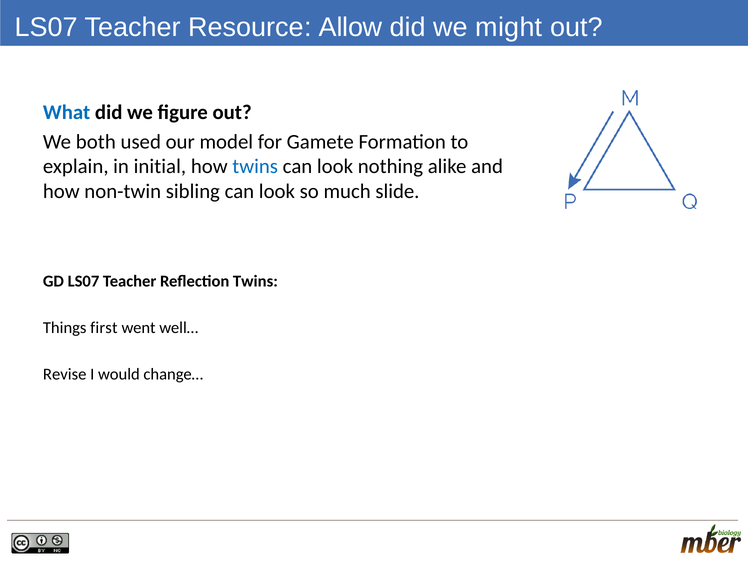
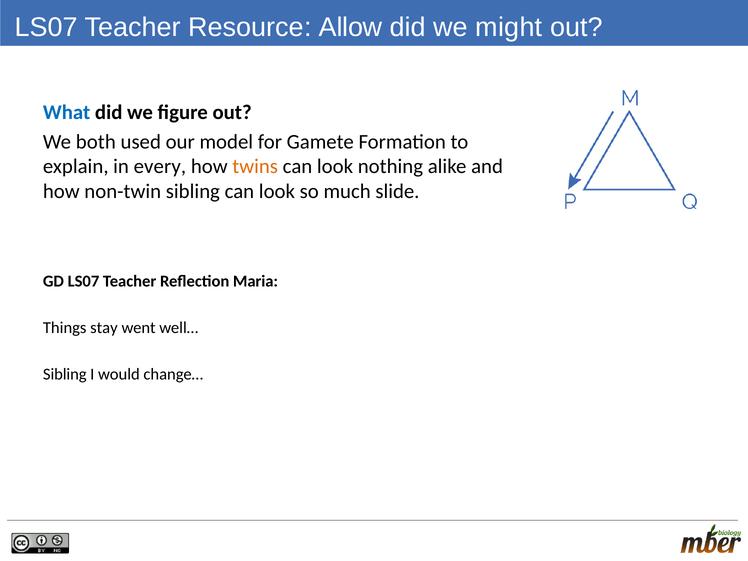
initial: initial -> every
twins at (255, 167) colour: blue -> orange
Reflection Twins: Twins -> Maria
first: first -> stay
Revise at (65, 374): Revise -> Sibling
